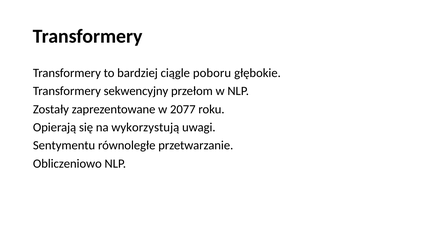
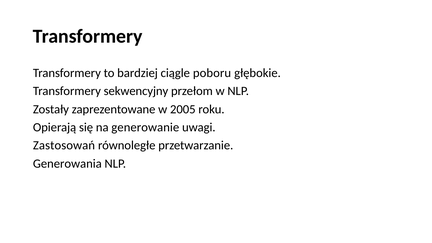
2077: 2077 -> 2005
wykorzystują: wykorzystują -> generowanie
Sentymentu: Sentymentu -> Zastosowań
Obliczeniowo: Obliczeniowo -> Generowania
